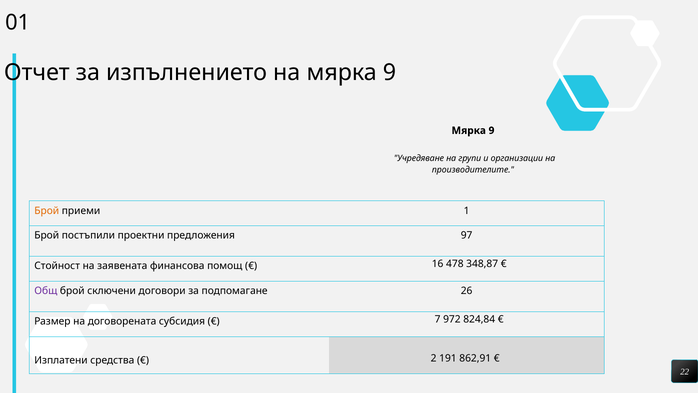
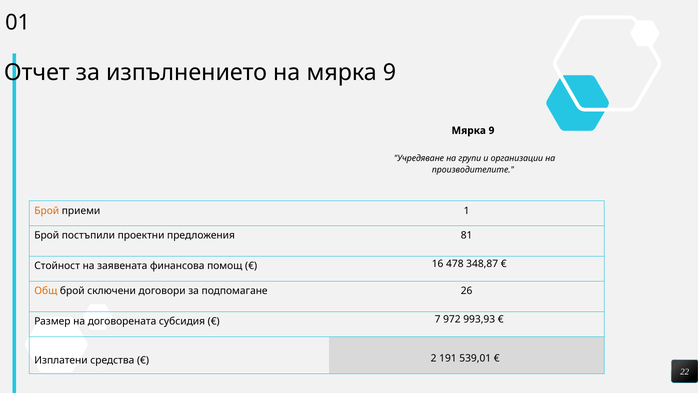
97: 97 -> 81
Общ colour: purple -> orange
824,84: 824,84 -> 993,93
862,91: 862,91 -> 539,01
